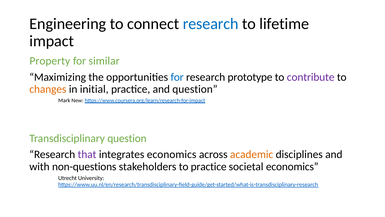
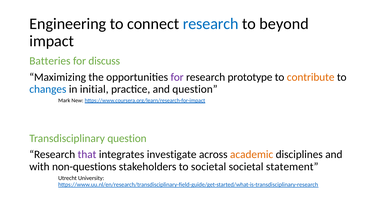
lifetime: lifetime -> beyond
Property: Property -> Batteries
similar: similar -> discuss
for at (177, 77) colour: blue -> purple
contribute colour: purple -> orange
changes colour: orange -> blue
integrates economics: economics -> investigate
to practice: practice -> societal
societal economics: economics -> statement
